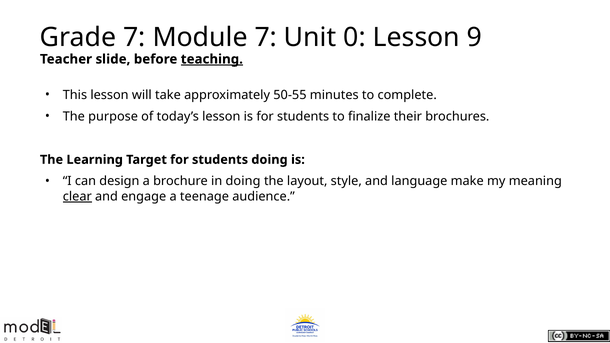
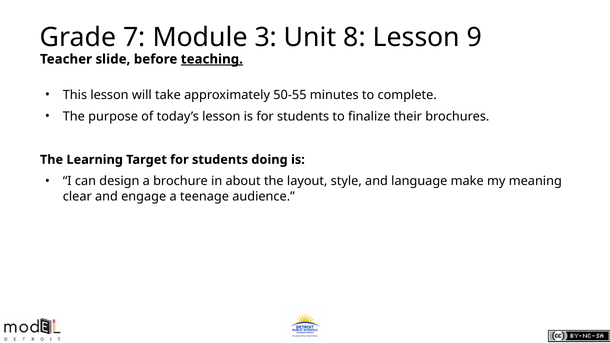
Module 7: 7 -> 3
0: 0 -> 8
in doing: doing -> about
clear underline: present -> none
